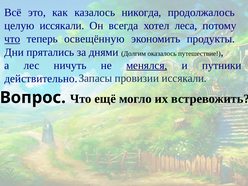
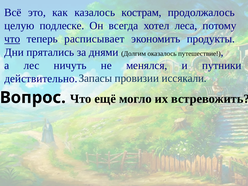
никогда: никогда -> кострам
целую иссякали: иссякали -> подлеске
освещённую: освещённую -> расписывает
менялся underline: present -> none
